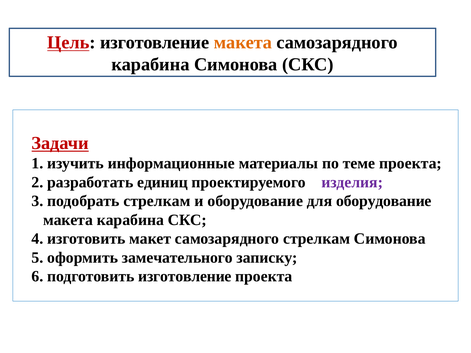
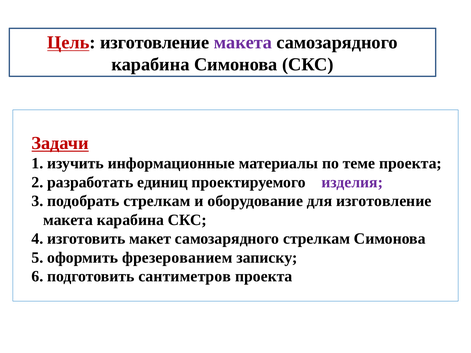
макета at (243, 43) colour: orange -> purple
для оборудование: оборудование -> изготовление
замечательного: замечательного -> фрезерованием
подготовить изготовление: изготовление -> сантиметров
